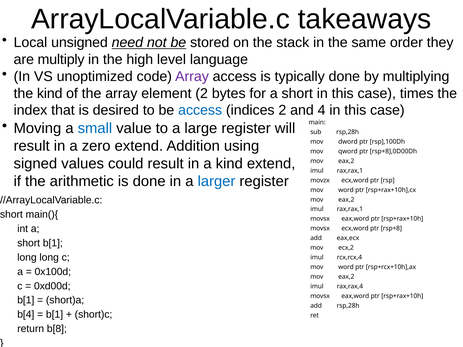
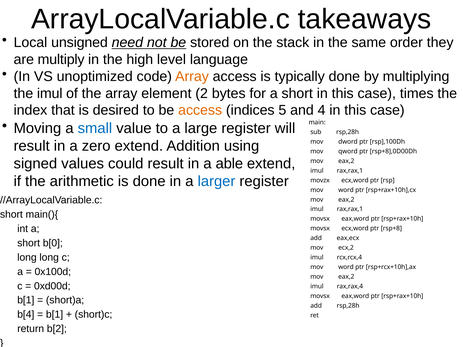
Array at (192, 76) colour: purple -> orange
the kind: kind -> imul
access at (200, 110) colour: blue -> orange
indices 2: 2 -> 5
a kind: kind -> able
short b[1: b[1 -> b[0
b[8: b[8 -> b[2
